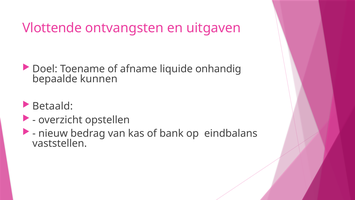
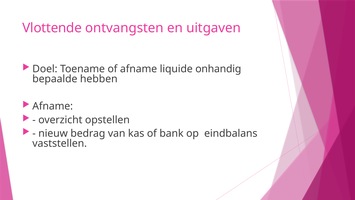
kunnen: kunnen -> hebben
Betaald at (53, 106): Betaald -> Afname
